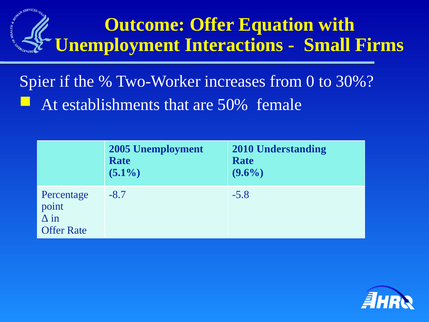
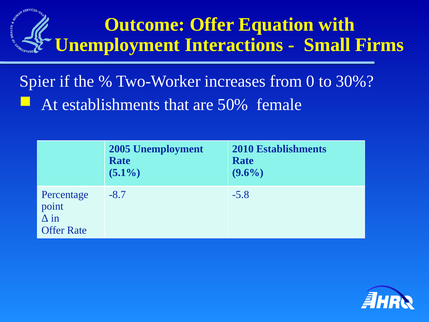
2010 Understanding: Understanding -> Establishments
